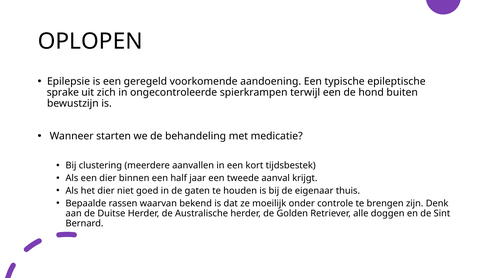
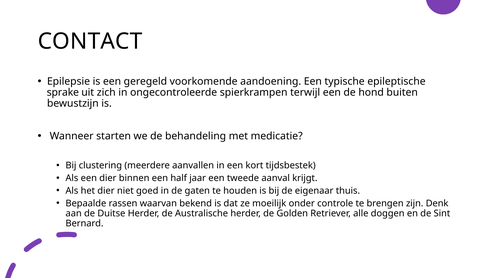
OPLOPEN: OPLOPEN -> CONTACT
